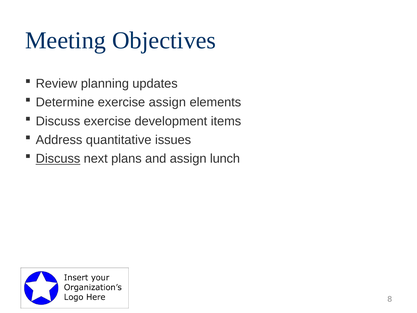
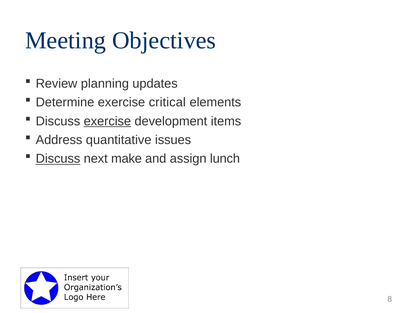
exercise assign: assign -> critical
exercise at (107, 121) underline: none -> present
plans: plans -> make
